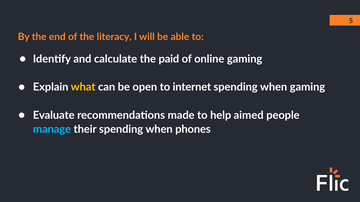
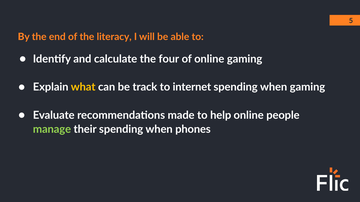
paid: paid -> four
open: open -> track
help aimed: aimed -> online
manage colour: light blue -> light green
